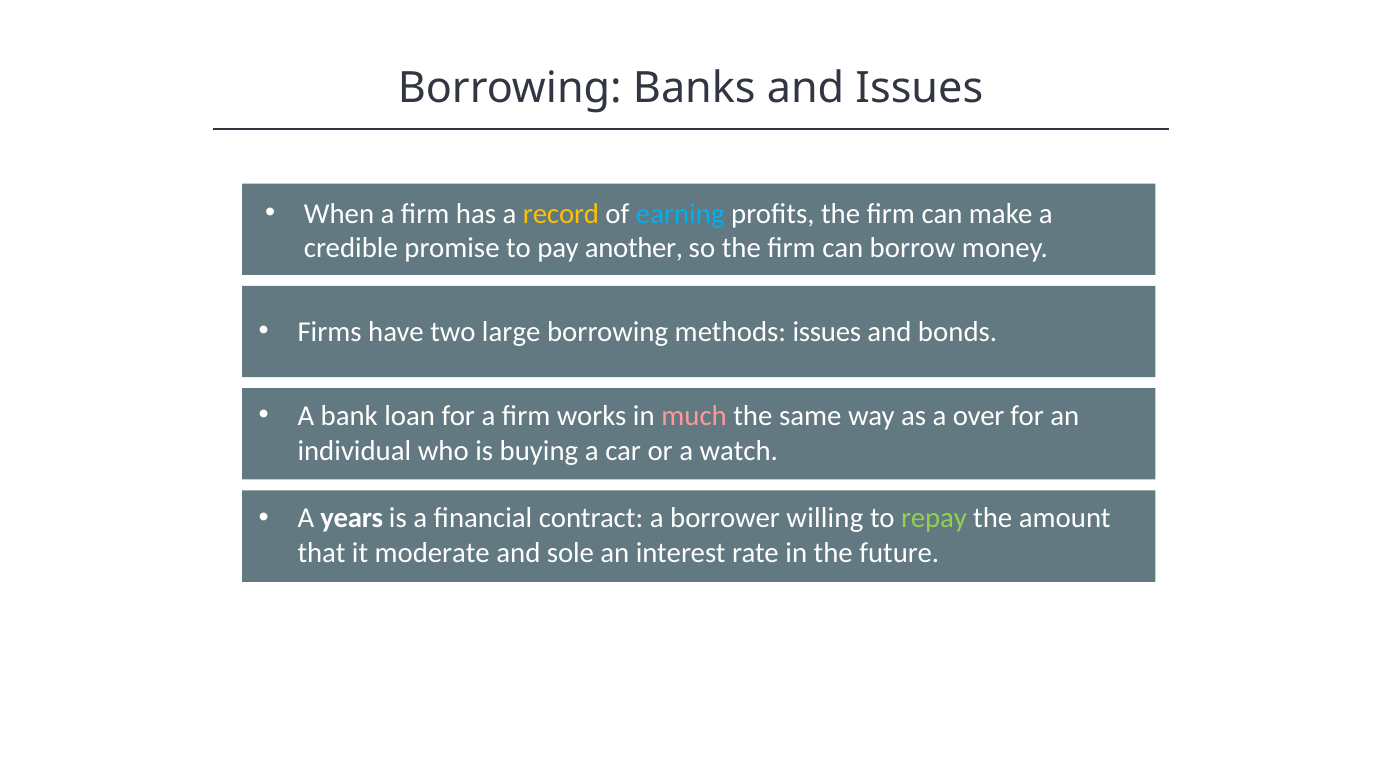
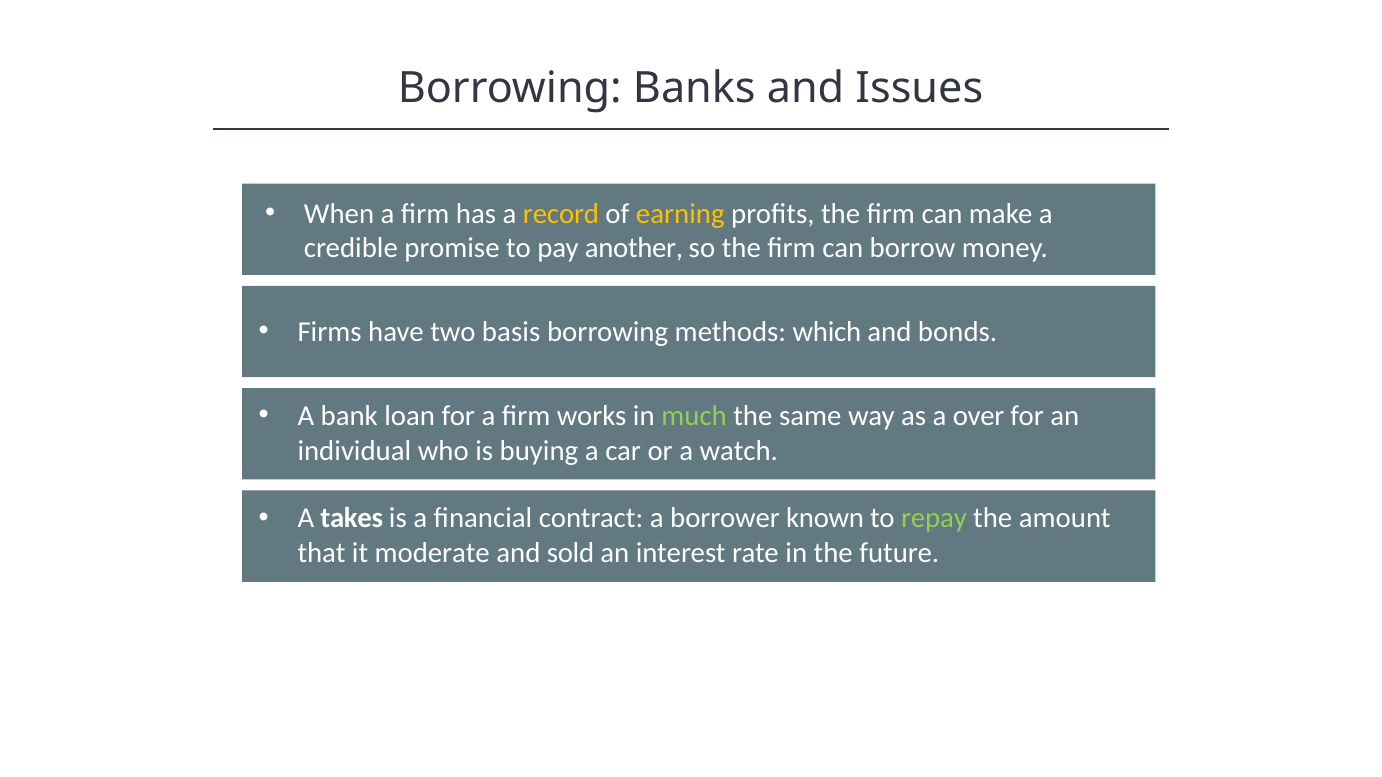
earning colour: light blue -> yellow
large: large -> basis
methods issues: issues -> which
much colour: pink -> light green
years: years -> takes
willing: willing -> known
sole: sole -> sold
